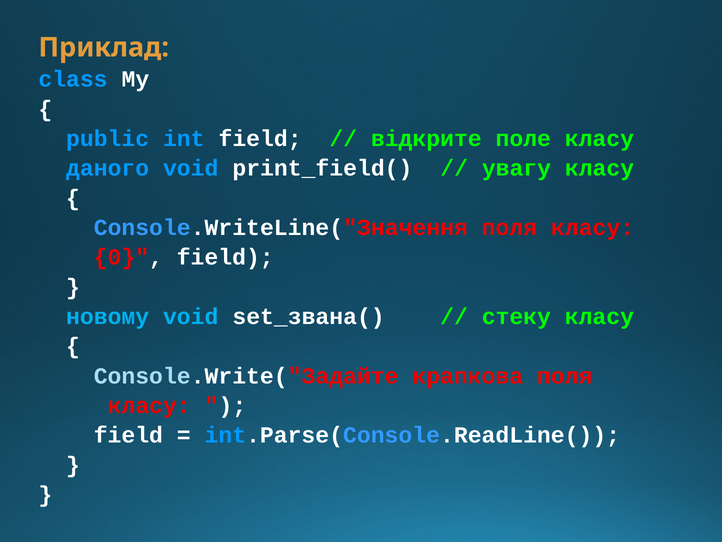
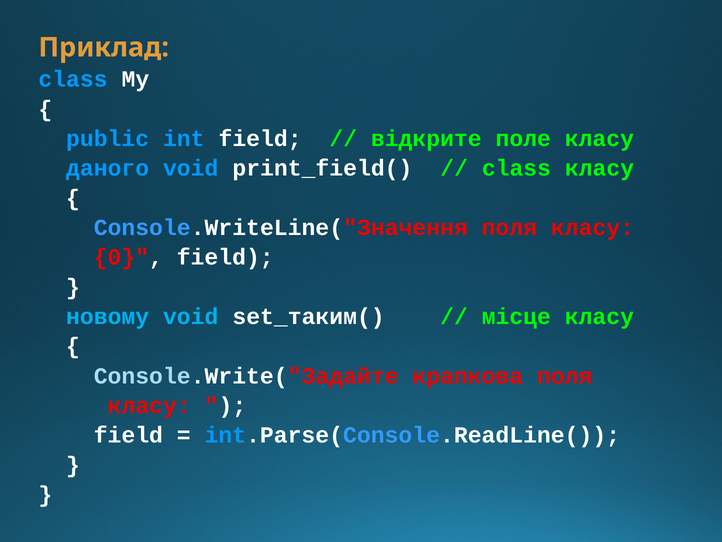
увагу at (516, 168): увагу -> class
set_звана(: set_звана( -> set_таким(
стеку: стеку -> місце
